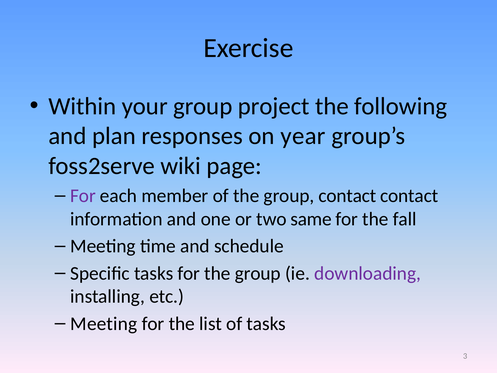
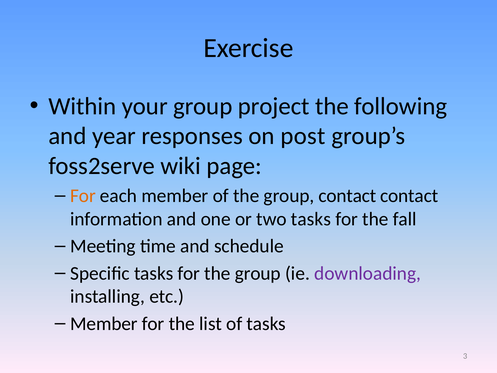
plan: plan -> year
year: year -> post
For at (83, 196) colour: purple -> orange
two same: same -> tasks
Meeting at (104, 323): Meeting -> Member
